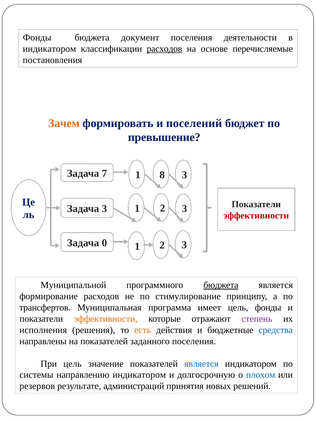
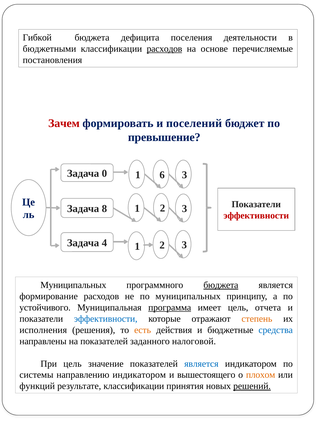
Фонды at (37, 38): Фонды -> Гибкой
документ: документ -> дефицита
индикатором at (49, 49): индикатором -> бюджетными
Зачем colour: orange -> red
7: 7 -> 0
8: 8 -> 6
Задача 3: 3 -> 8
0: 0 -> 4
Муниципальной at (73, 285): Муниципальной -> Муниципальных
по стимулирование: стимулирование -> муниципальных
трансфертов: трансфертов -> устойчивого
программа underline: none -> present
цель фонды: фонды -> отчета
эффективности at (106, 319) colour: orange -> blue
степень colour: purple -> orange
заданного поселения: поселения -> налоговой
долгосрочную: долгосрочную -> вышестоящего
плохом colour: blue -> orange
резервов: резервов -> функций
результате администраций: администраций -> классификации
решений underline: none -> present
